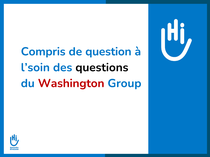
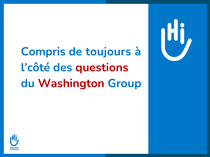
question: question -> toujours
l’soin: l’soin -> l’côté
questions colour: black -> red
